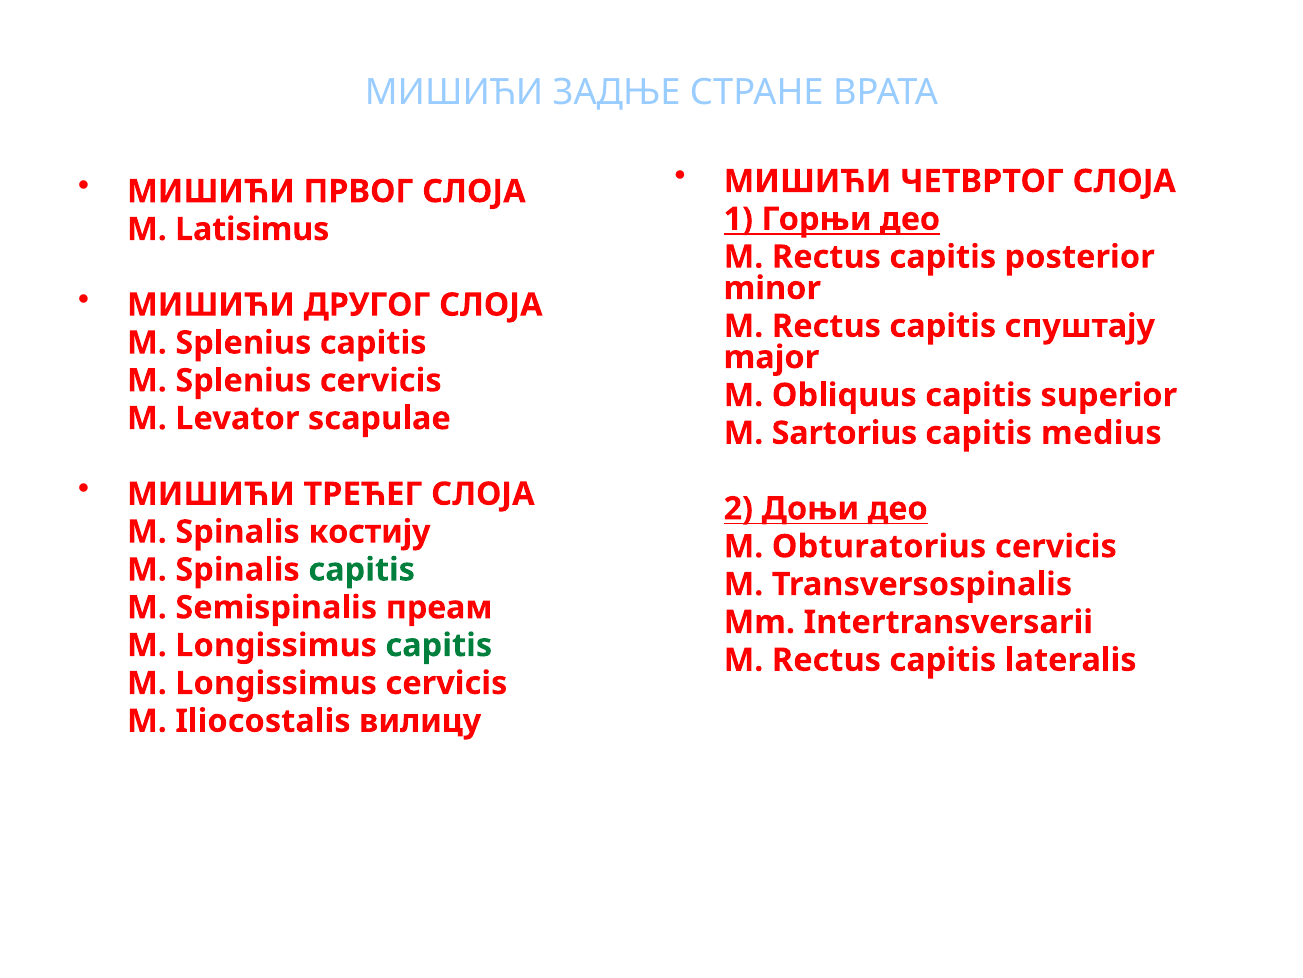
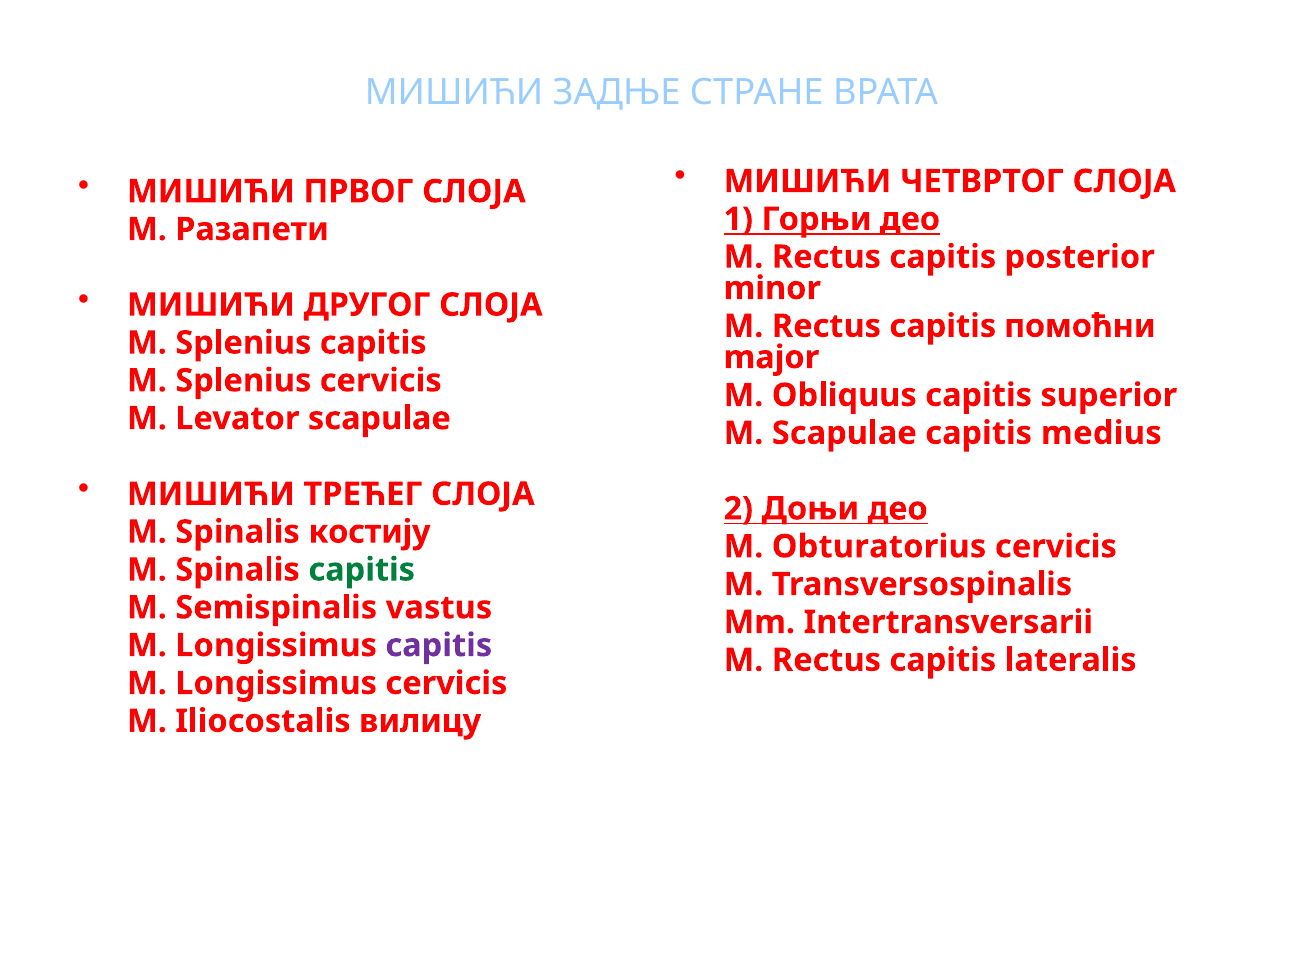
Latisimus: Latisimus -> Разапети
спуштају: спуштају -> помоћни
M Sartorius: Sartorius -> Scapulae
преам: преам -> vastus
capitis at (439, 645) colour: green -> purple
